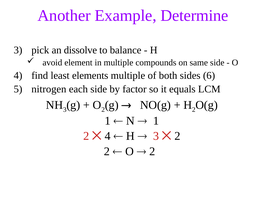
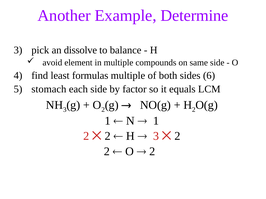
elements: elements -> formulas
nitrogen: nitrogen -> stomach
4 at (108, 136): 4 -> 2
